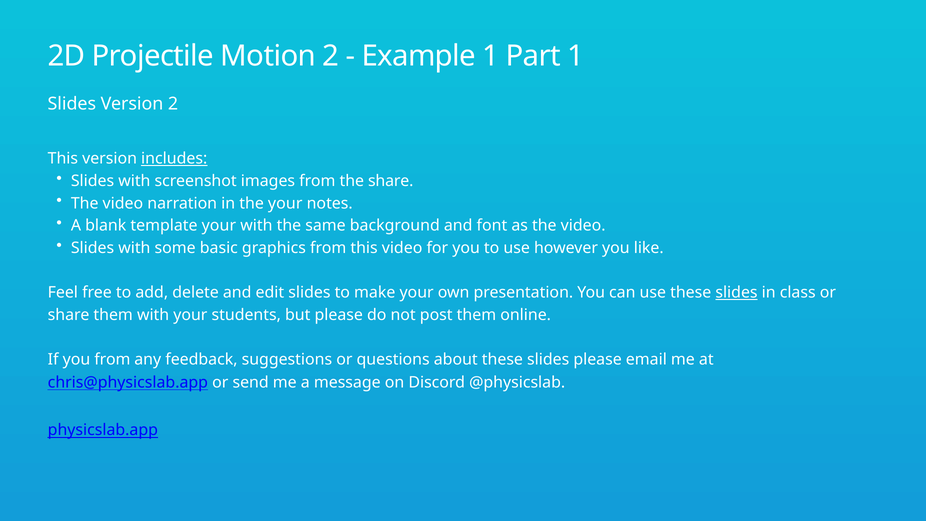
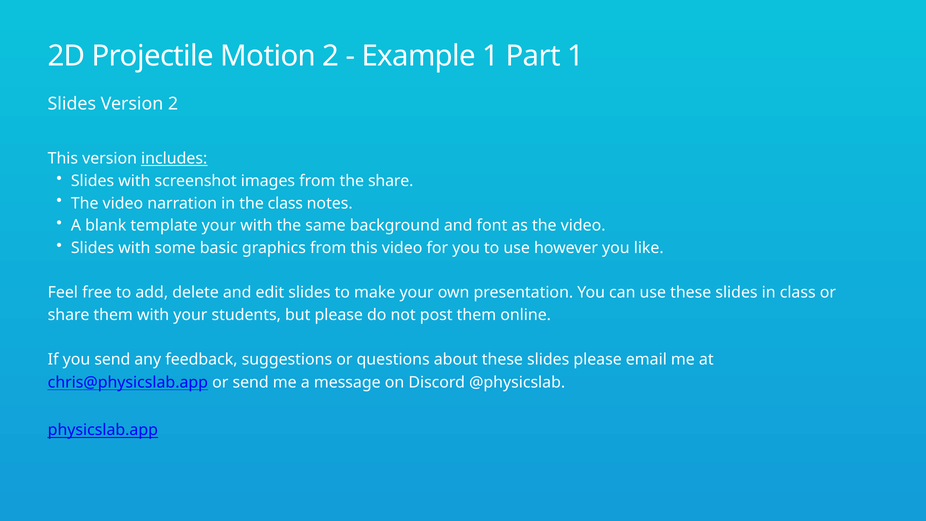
the your: your -> class
slides at (737, 293) underline: present -> none
you from: from -> send
